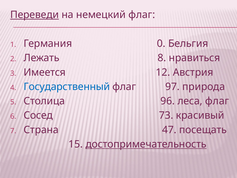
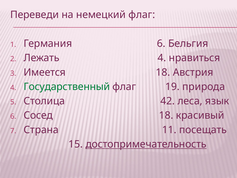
Переведи underline: present -> none
Германия 0: 0 -> 6
Лежать 8: 8 -> 4
Имеется 12: 12 -> 18
Государственный colour: blue -> green
97: 97 -> 19
96: 96 -> 42
леса флаг: флаг -> язык
Сосед 73: 73 -> 18
47: 47 -> 11
